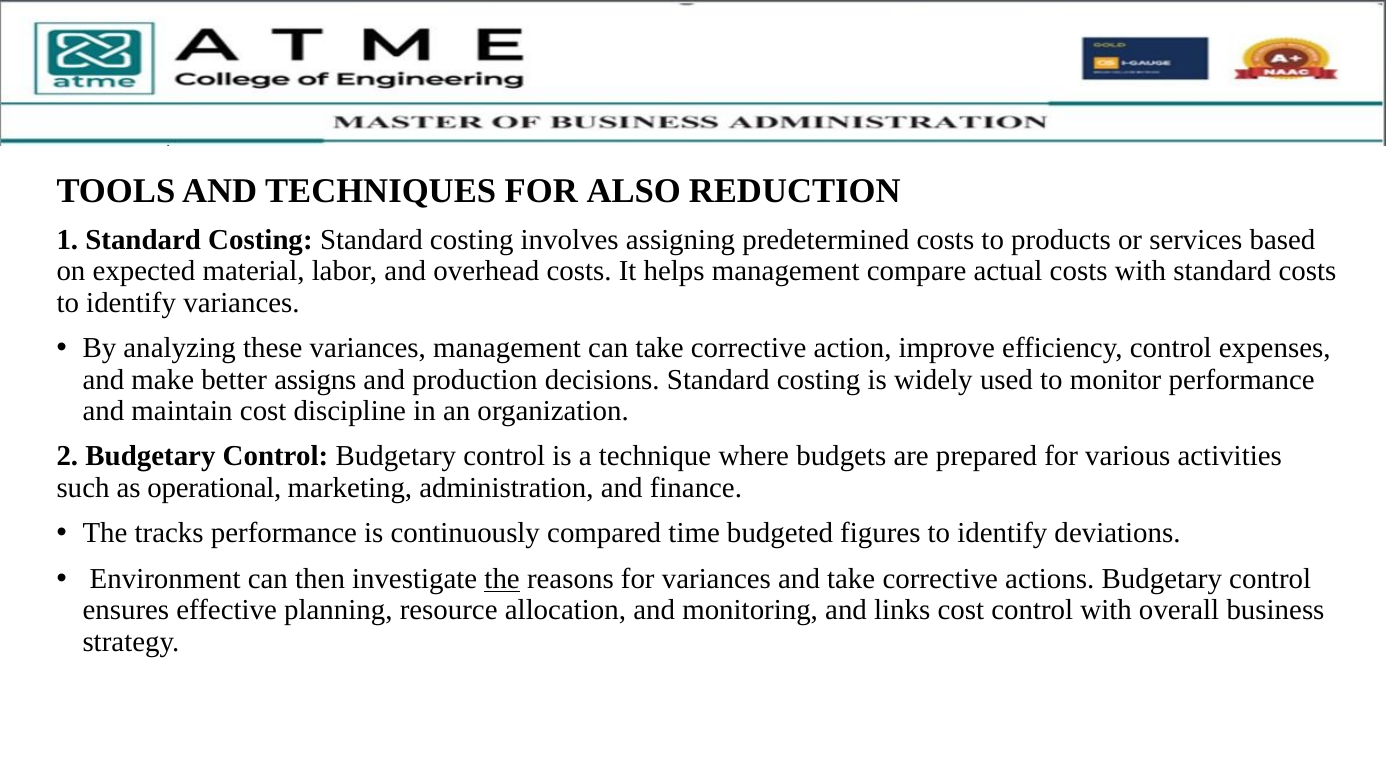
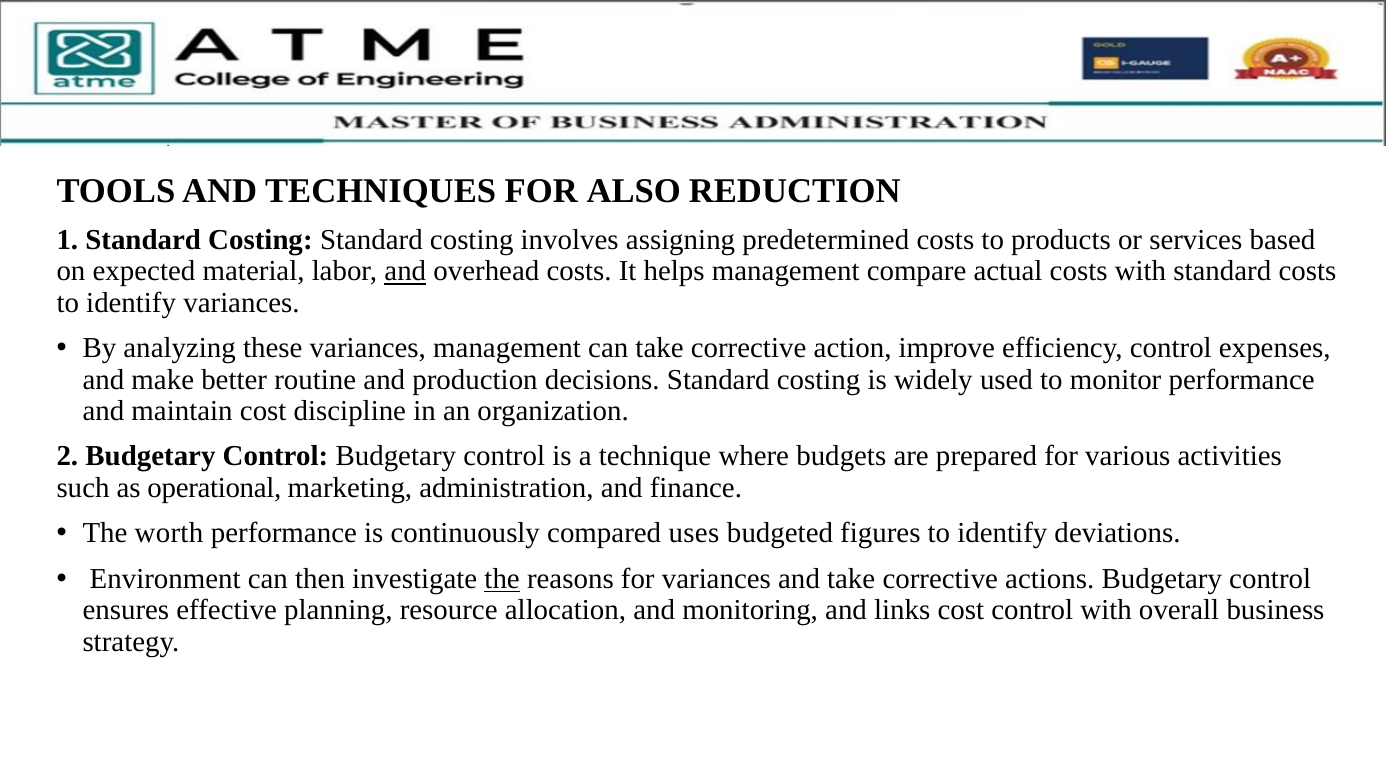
and at (405, 271) underline: none -> present
assigns: assigns -> routine
tracks: tracks -> worth
time: time -> uses
